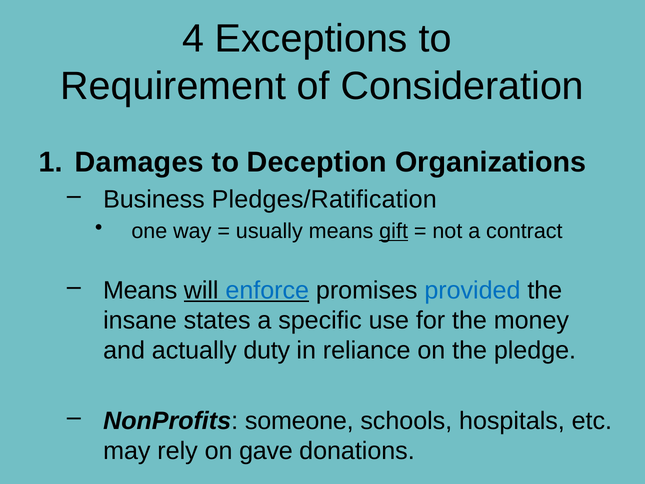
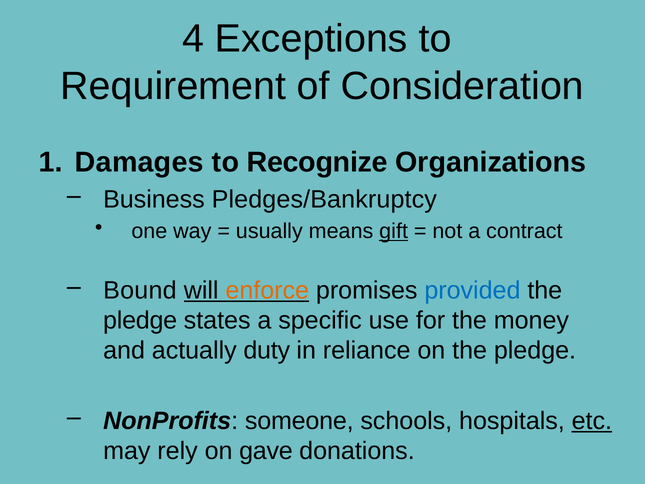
Deception: Deception -> Recognize
Pledges/Ratification: Pledges/Ratification -> Pledges/Bankruptcy
Means at (140, 290): Means -> Bound
enforce colour: blue -> orange
insane at (140, 320): insane -> pledge
etc underline: none -> present
